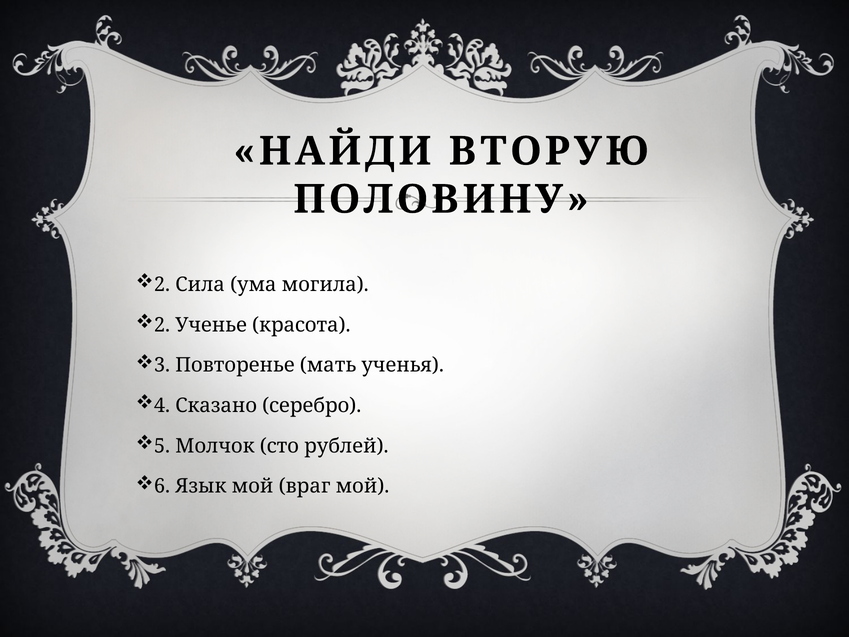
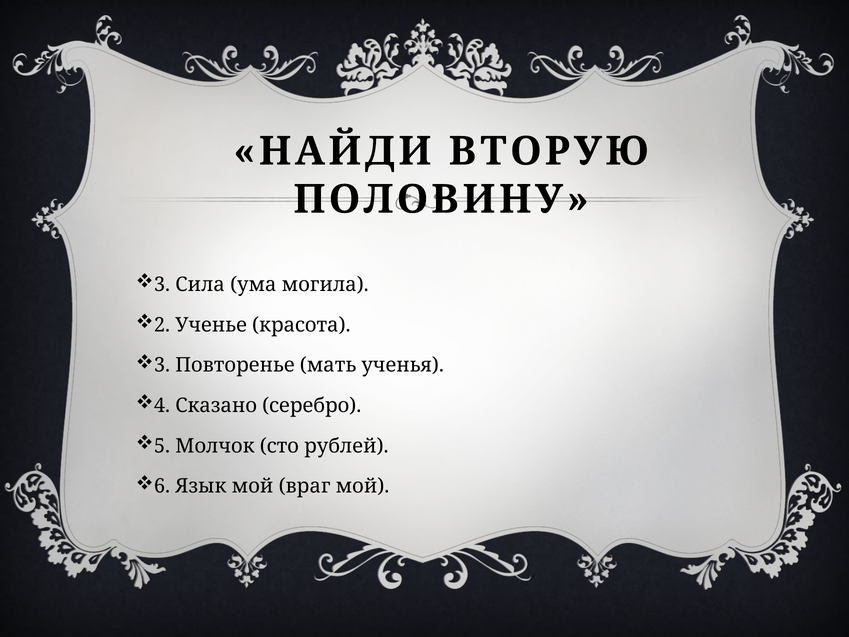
2 at (162, 284): 2 -> 3
